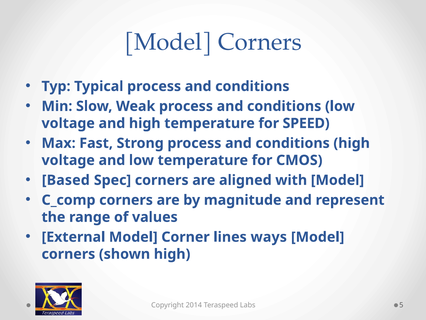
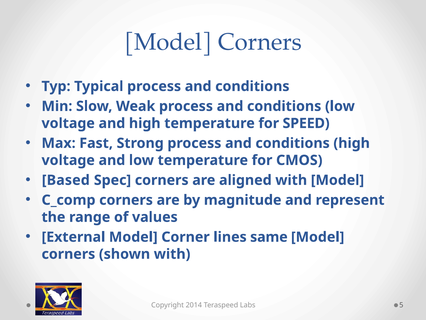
ways: ways -> same
shown high: high -> with
